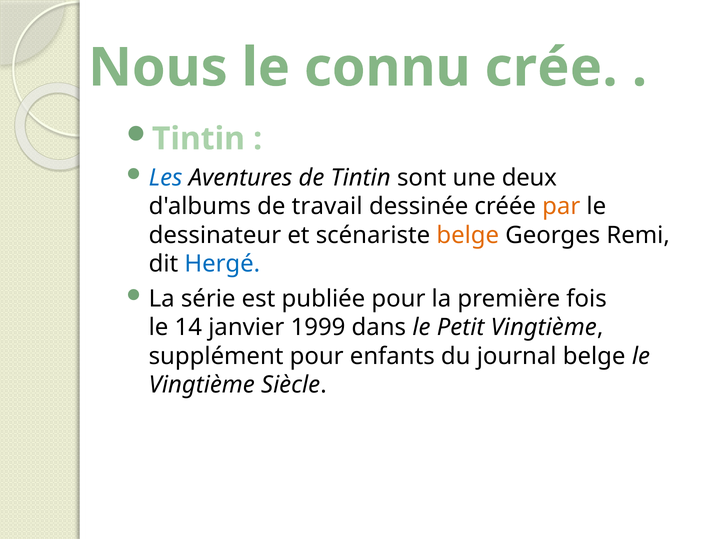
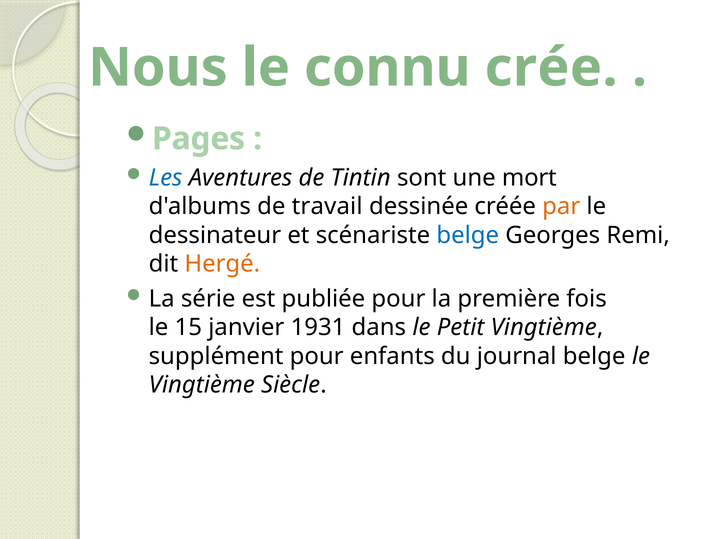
Tintin at (198, 139): Tintin -> Pages
deux: deux -> mort
belge at (468, 235) colour: orange -> blue
Hergé colour: blue -> orange
14: 14 -> 15
1999: 1999 -> 1931
